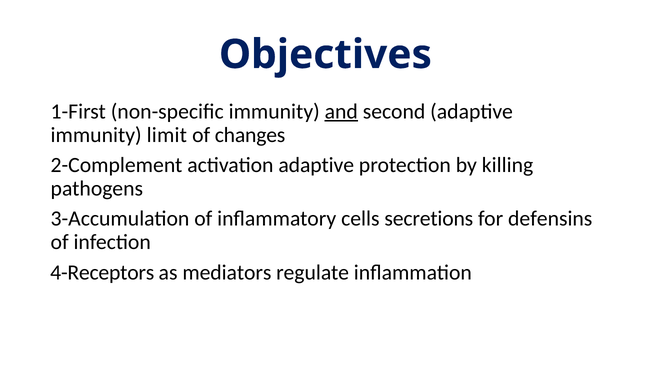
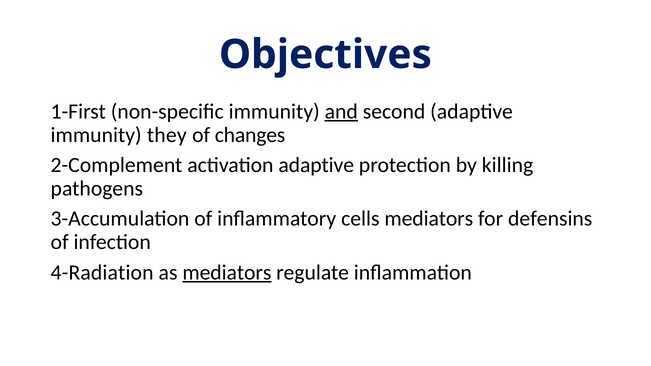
limit: limit -> they
cells secretions: secretions -> mediators
4-Receptors: 4-Receptors -> 4-Radiation
mediators at (227, 273) underline: none -> present
